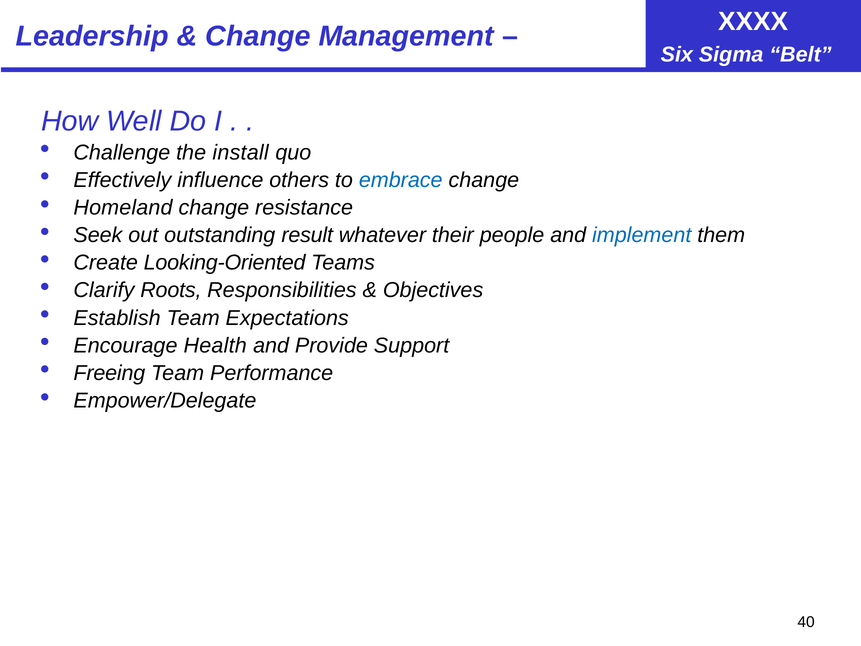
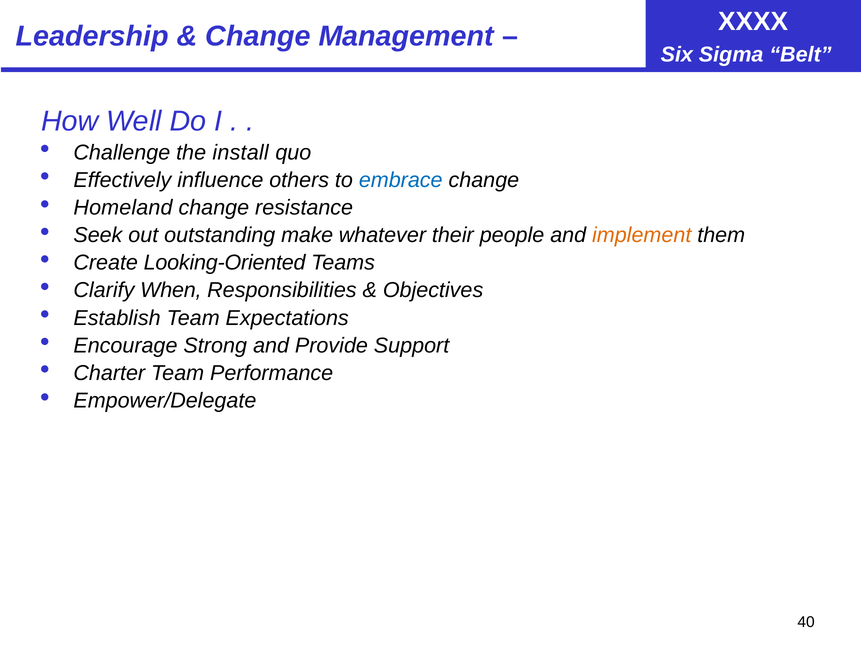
result: result -> make
implement colour: blue -> orange
Roots: Roots -> When
Health: Health -> Strong
Freeing: Freeing -> Charter
